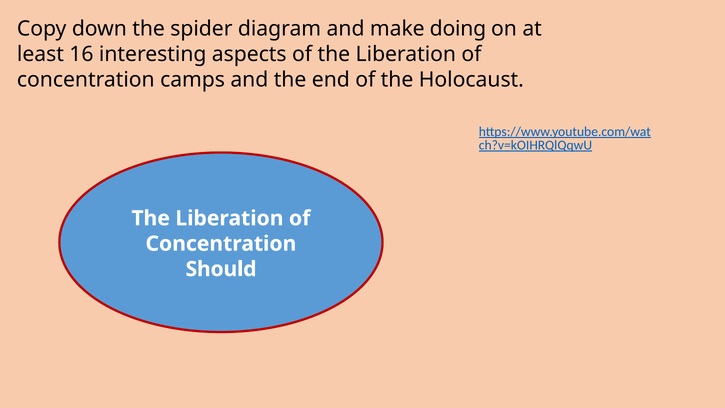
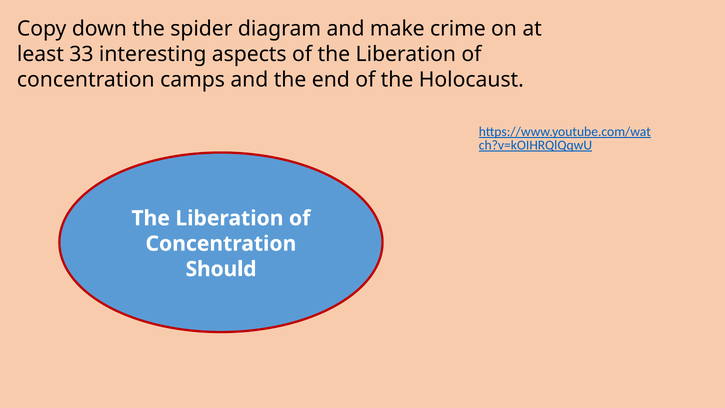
doing: doing -> crime
16: 16 -> 33
